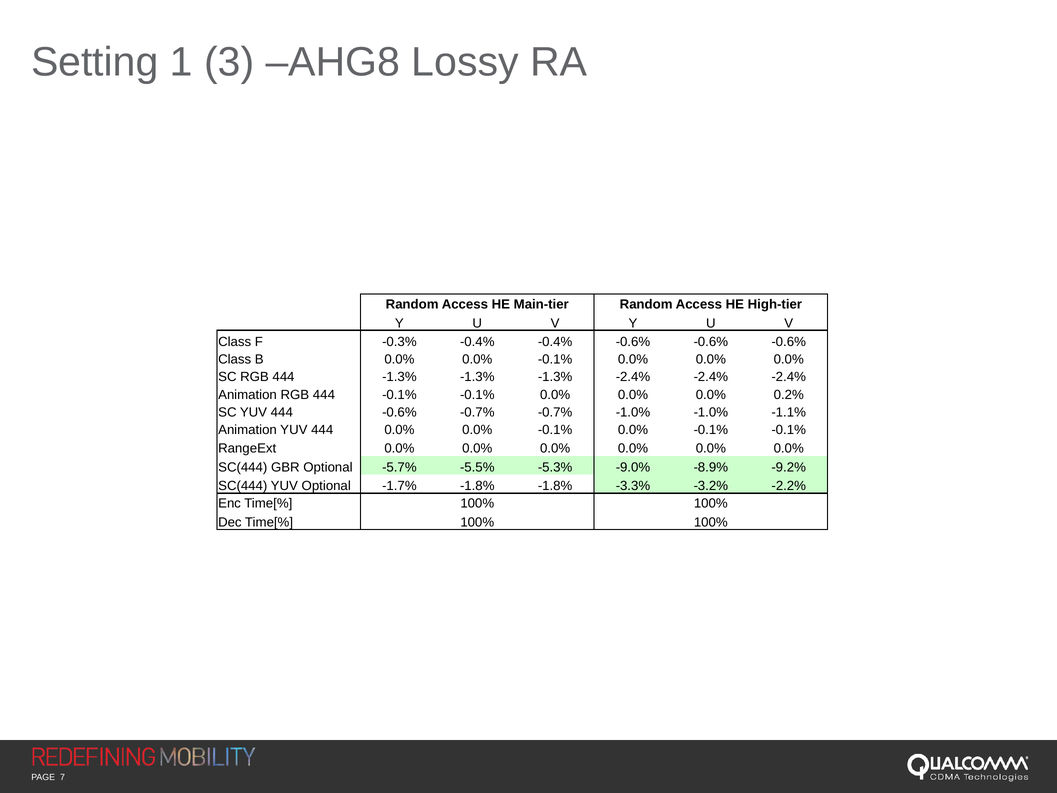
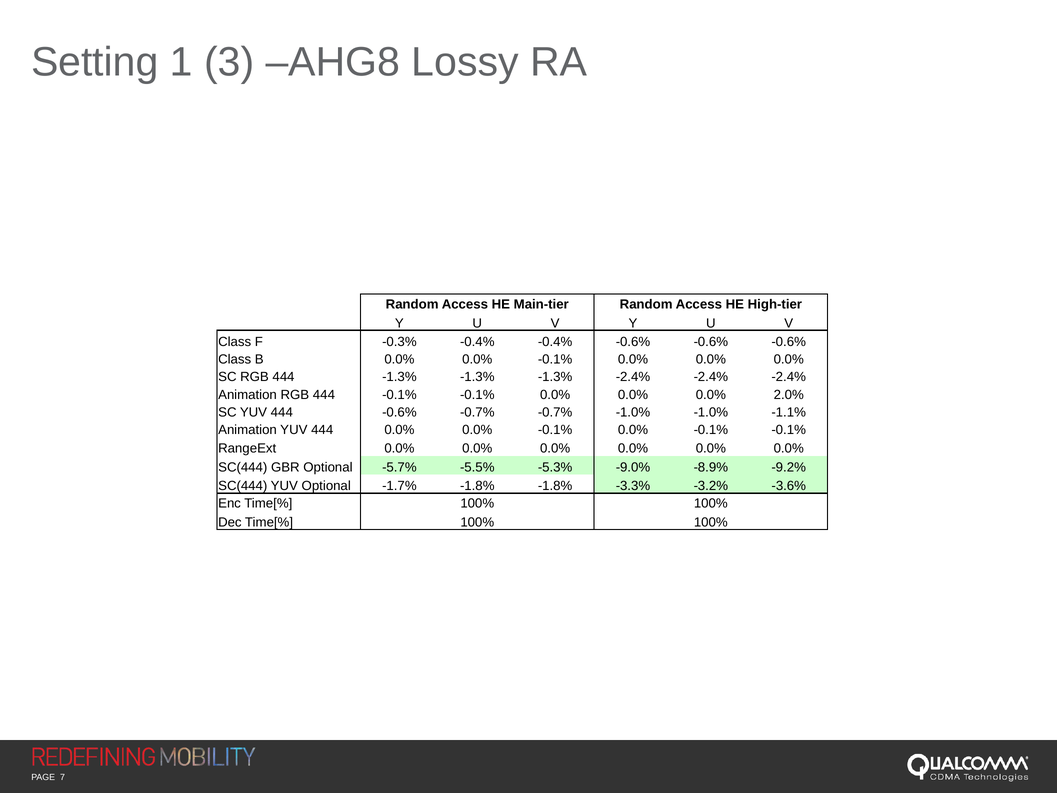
0.2%: 0.2% -> 2.0%
-2.2%: -2.2% -> -3.6%
